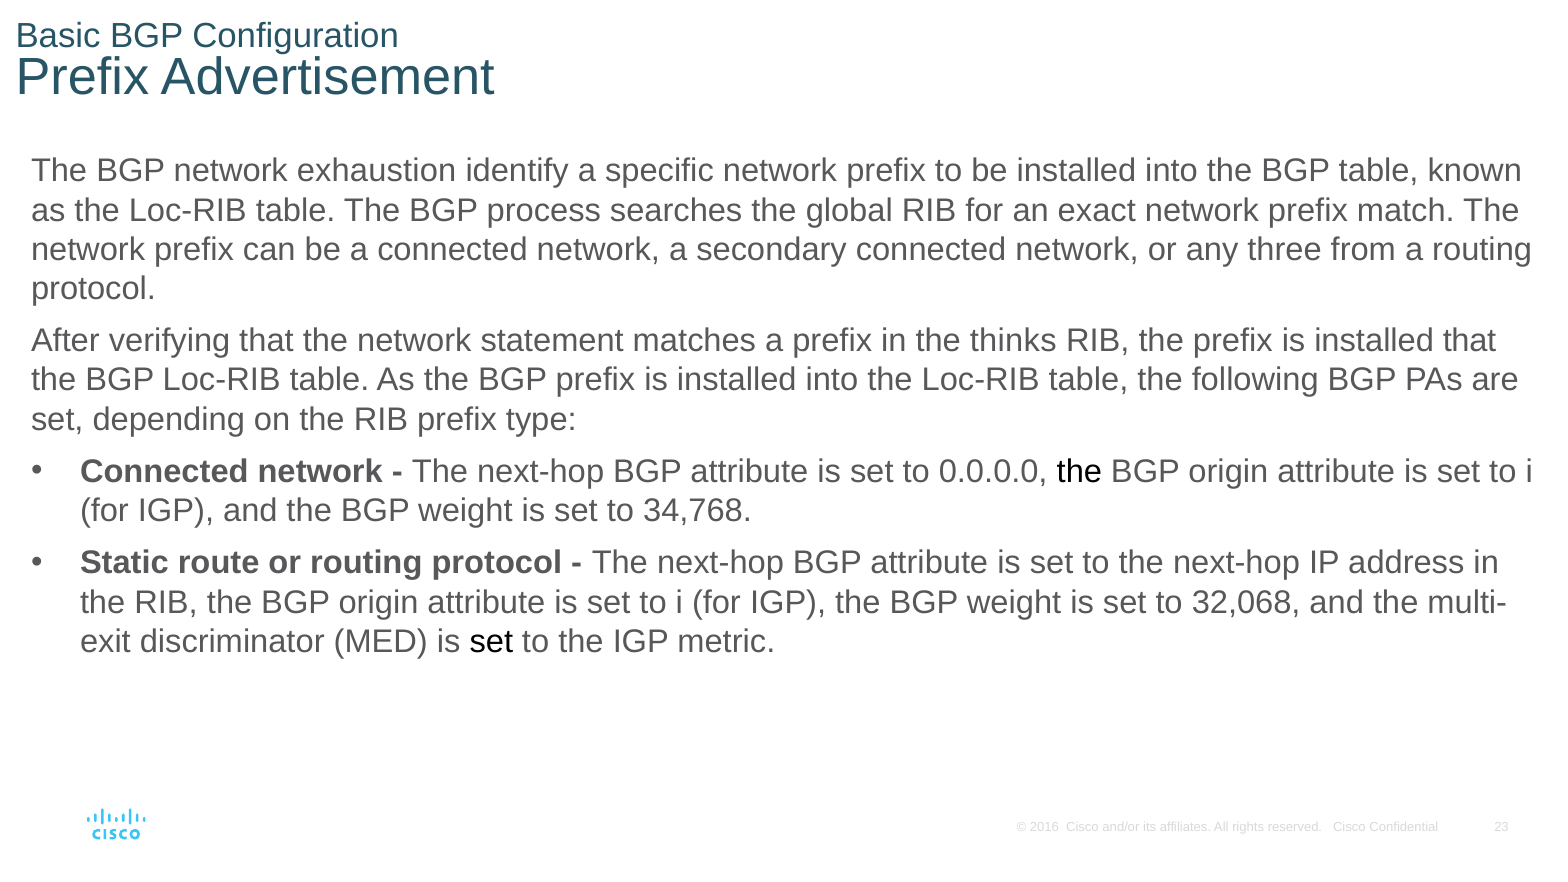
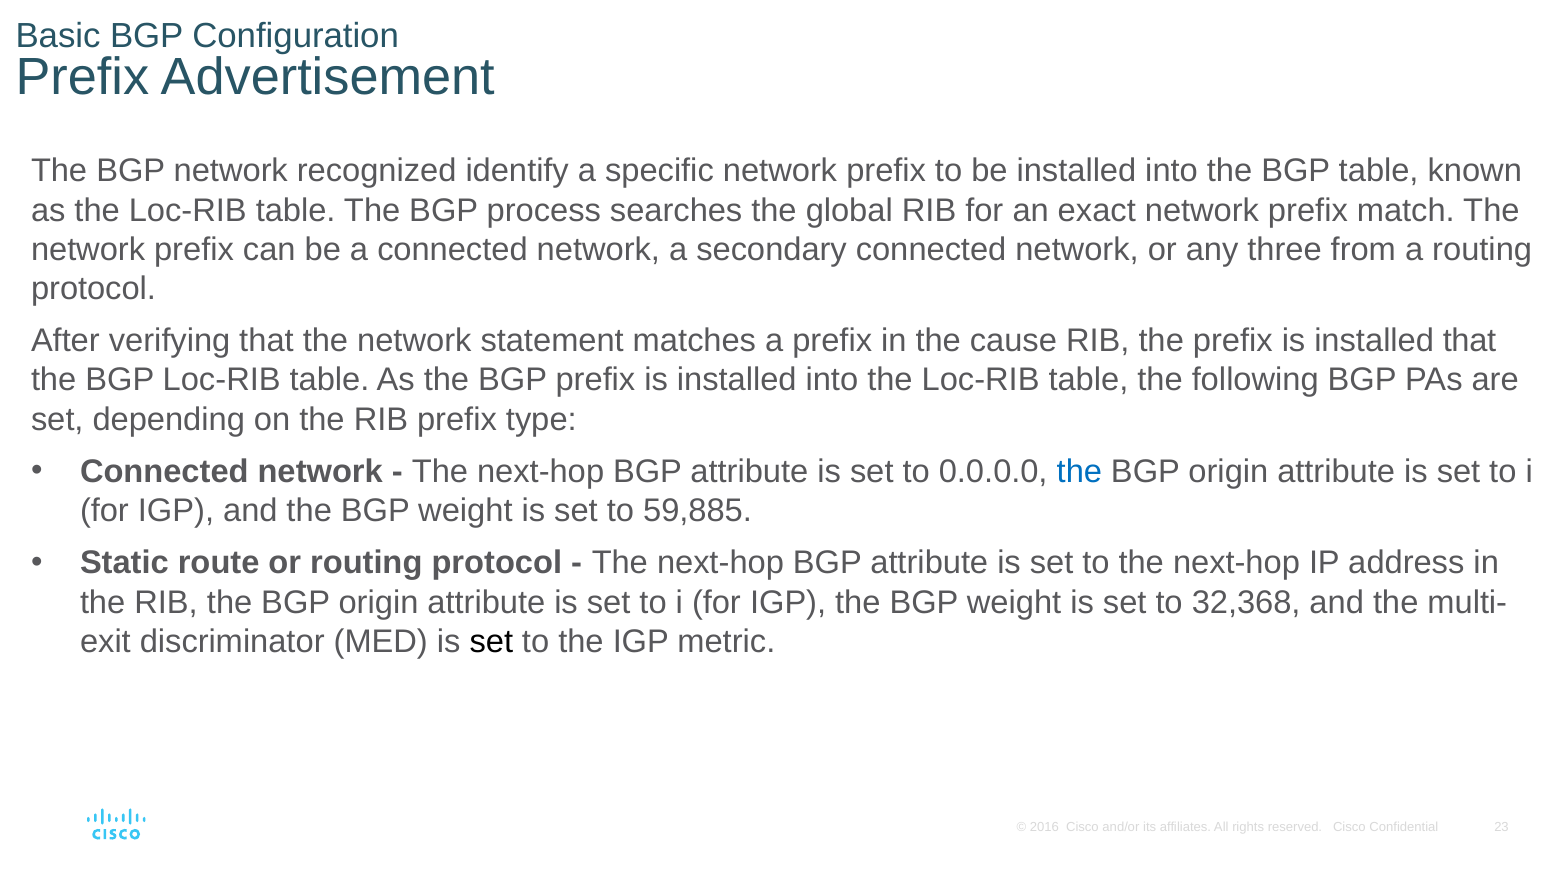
exhaustion: exhaustion -> recognized
thinks: thinks -> cause
the at (1079, 472) colour: black -> blue
34,768: 34,768 -> 59,885
32,068: 32,068 -> 32,368
